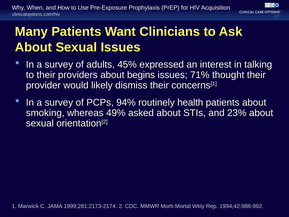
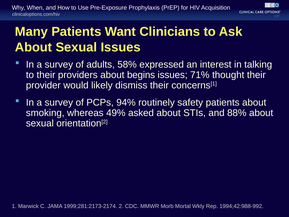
45%: 45% -> 58%
health: health -> safety
23%: 23% -> 88%
